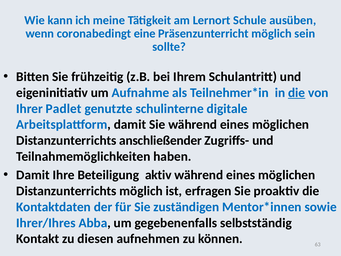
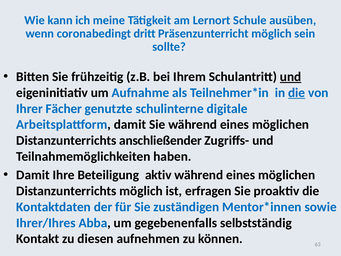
eine: eine -> dritt
und at (291, 77) underline: none -> present
Padlet: Padlet -> Fächer
